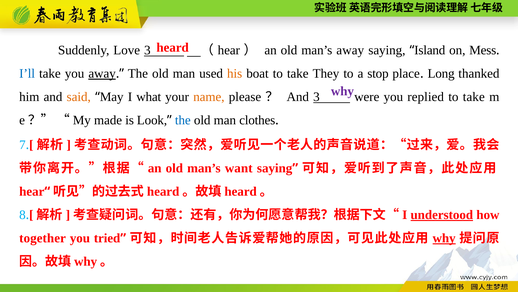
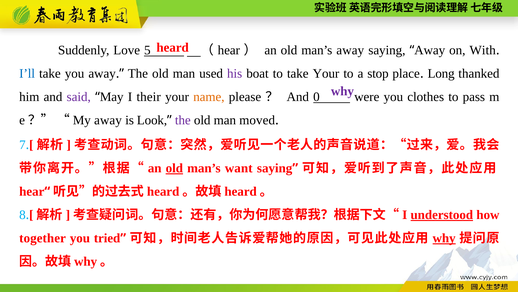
Love 3: 3 -> 5
Island at (430, 50): Island -> Away
Mess: Mess -> With
away at (102, 73) underline: present -> none
his colour: orange -> purple
take They: They -> Your
said colour: orange -> purple
what: what -> their
And 3: 3 -> 0
replied: replied -> clothes
take at (474, 97): take -> pass
My made: made -> away
the at (183, 120) colour: blue -> purple
clothes: clothes -> moved
old at (174, 168) underline: none -> present
